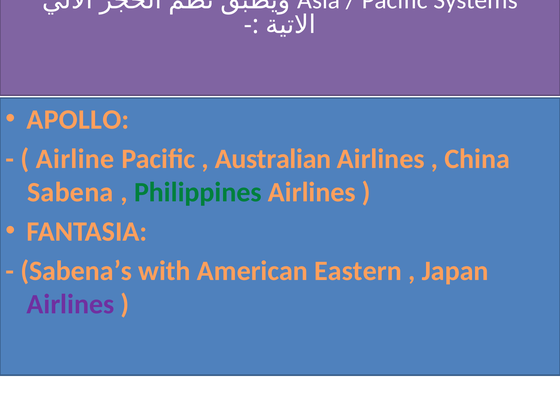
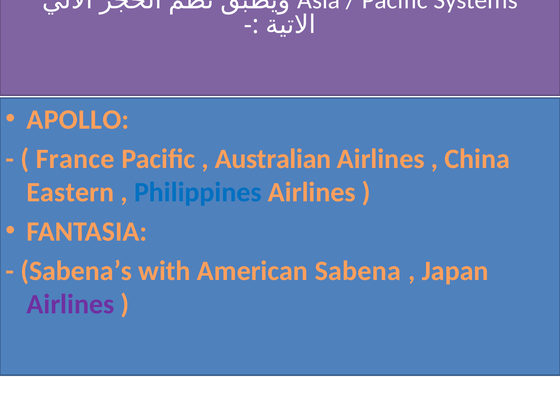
Airline: Airline -> France
Sabena: Sabena -> Eastern
Philippines colour: green -> blue
Eastern: Eastern -> Sabena
